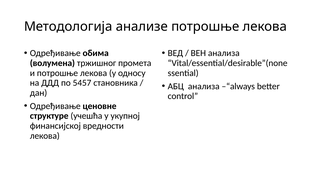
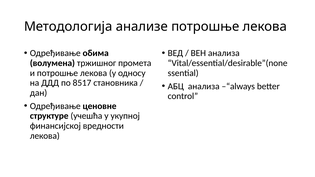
5457: 5457 -> 8517
